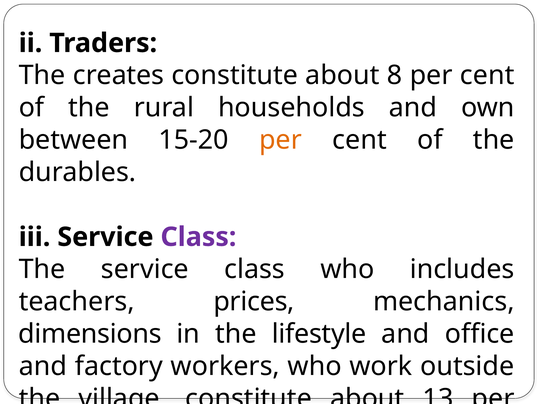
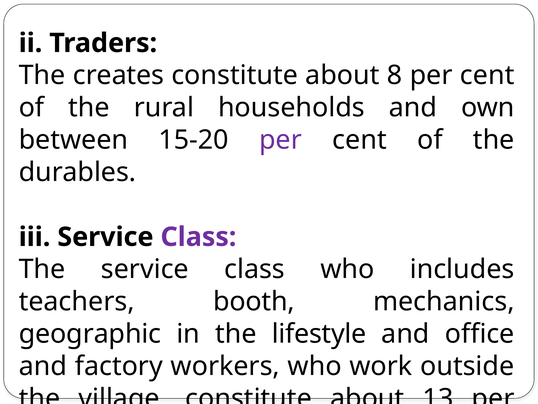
per at (280, 140) colour: orange -> purple
prices: prices -> booth
dimensions: dimensions -> geographic
